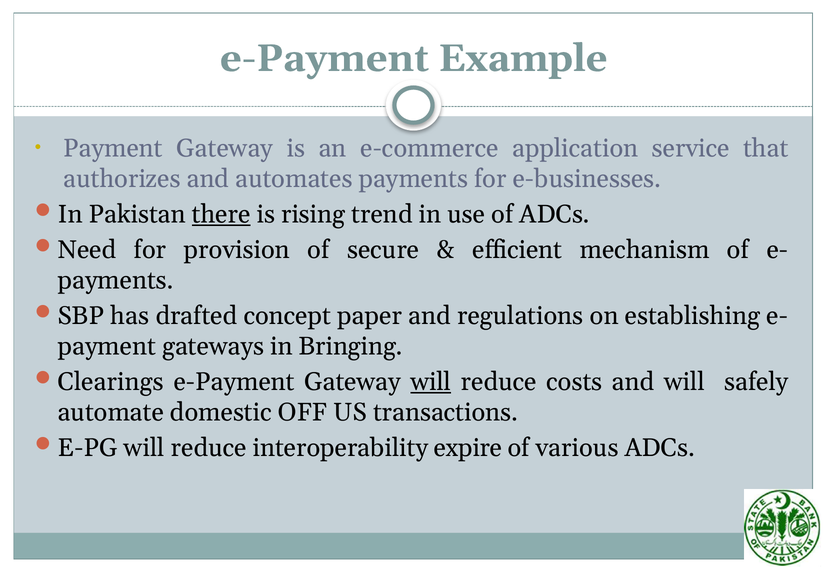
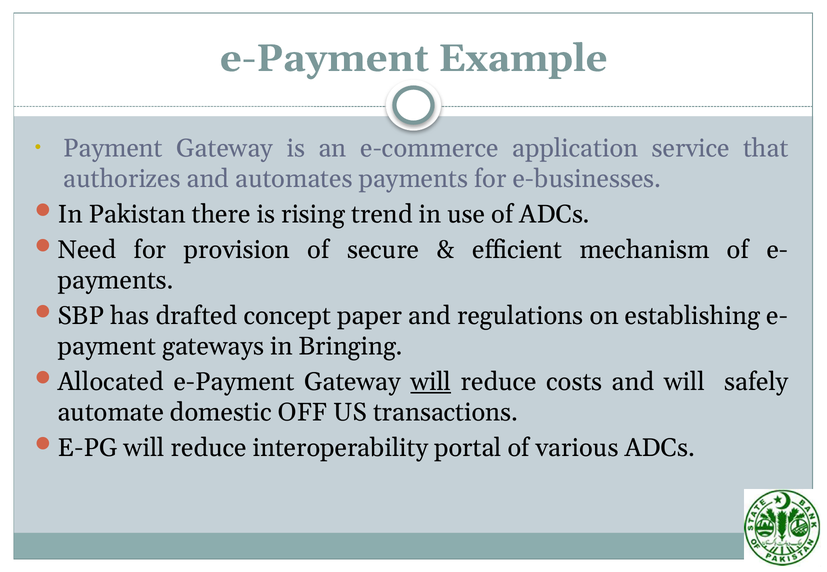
there underline: present -> none
Clearings: Clearings -> Allocated
expire: expire -> portal
